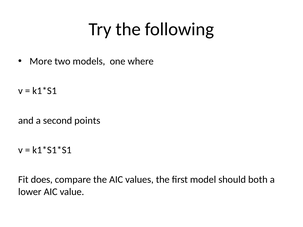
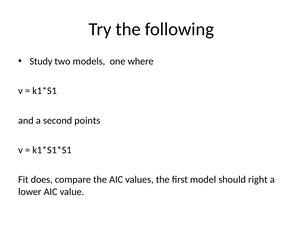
More: More -> Study
both: both -> right
